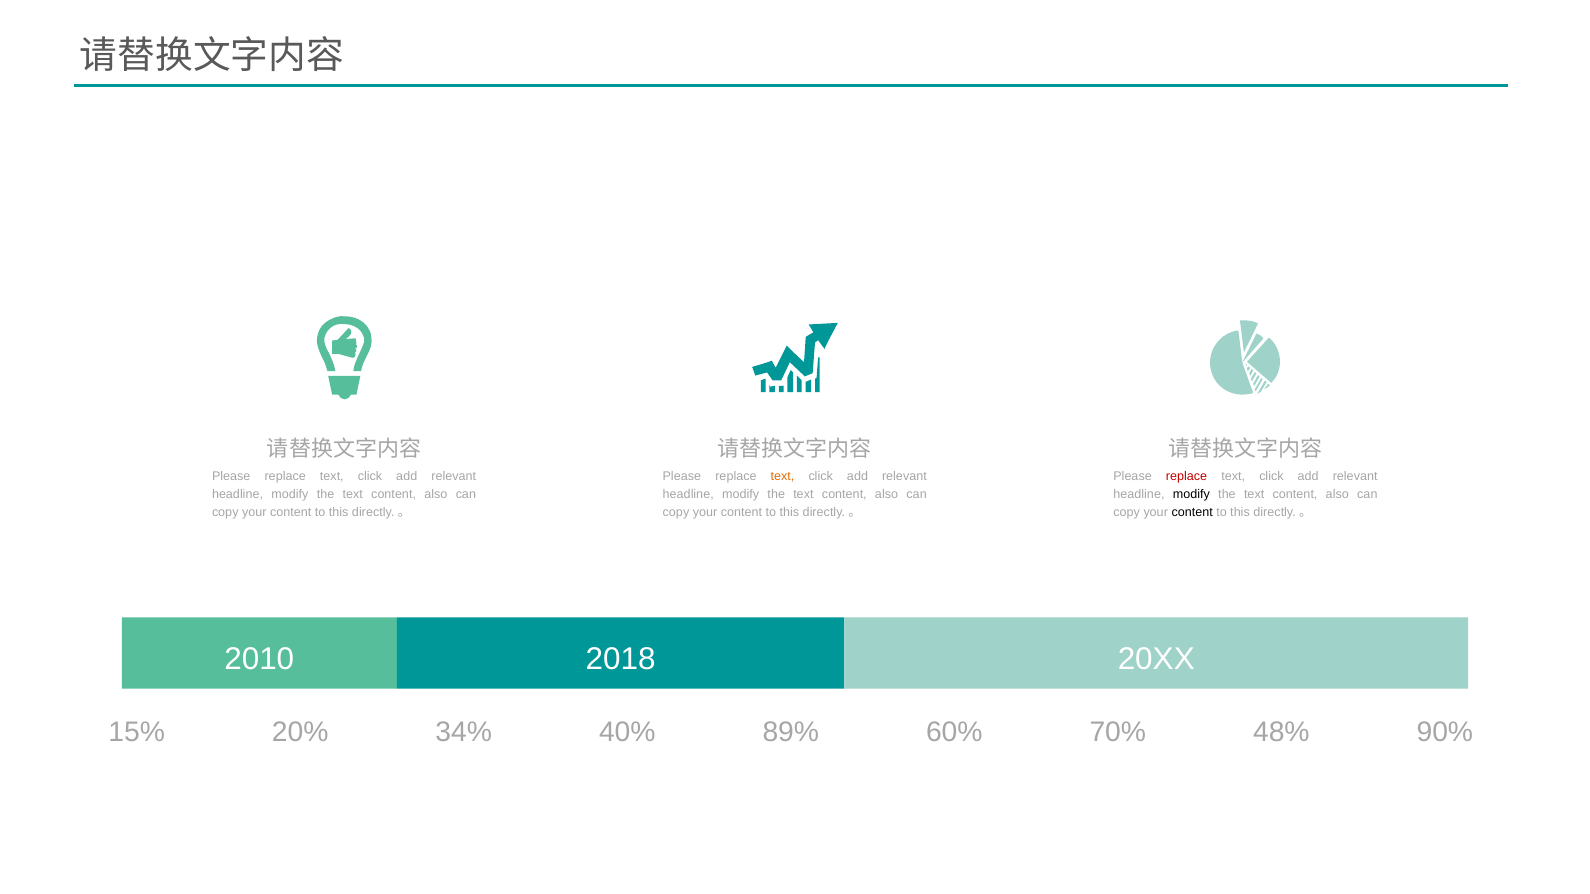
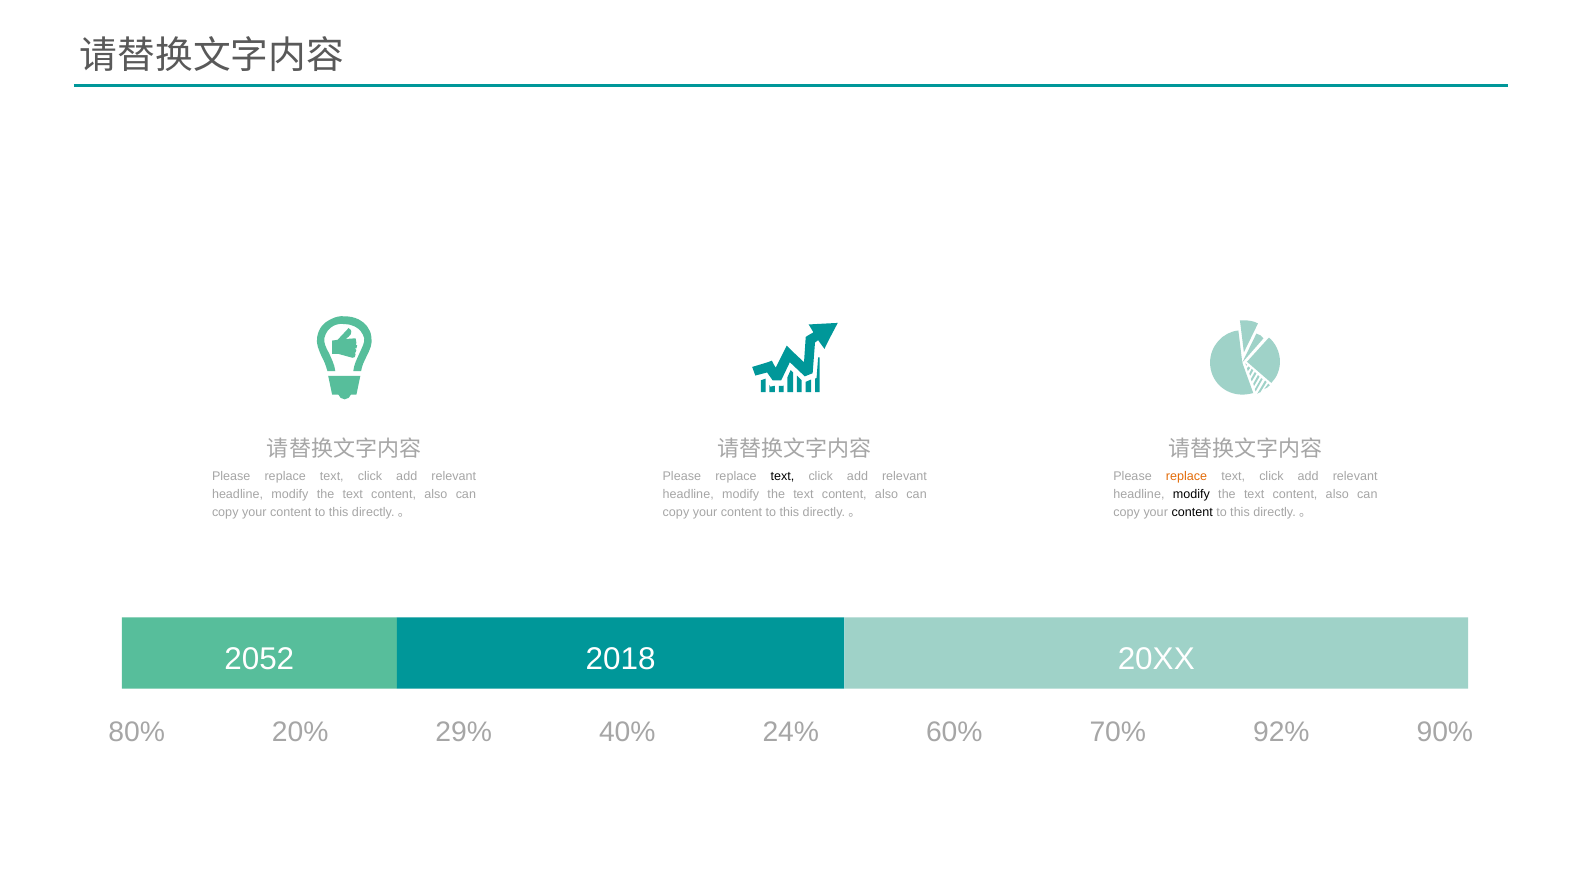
text at (782, 476) colour: orange -> black
replace at (1187, 476) colour: red -> orange
2010: 2010 -> 2052
15%: 15% -> 80%
34%: 34% -> 29%
89%: 89% -> 24%
48%: 48% -> 92%
